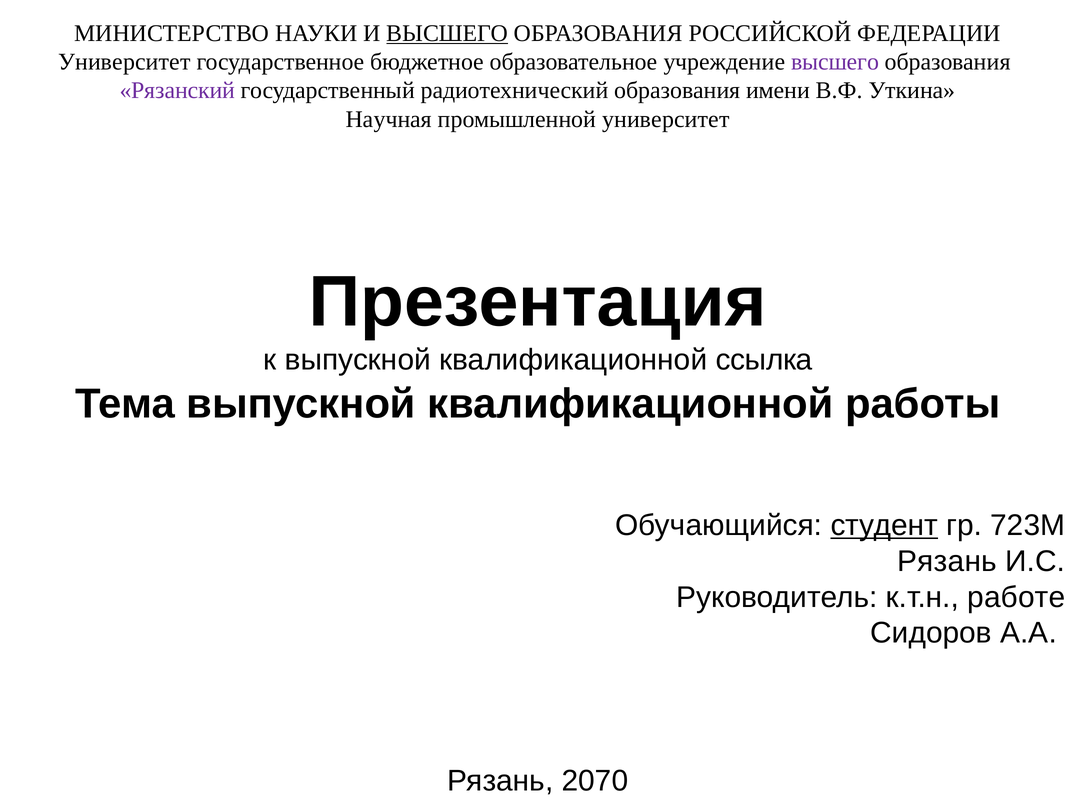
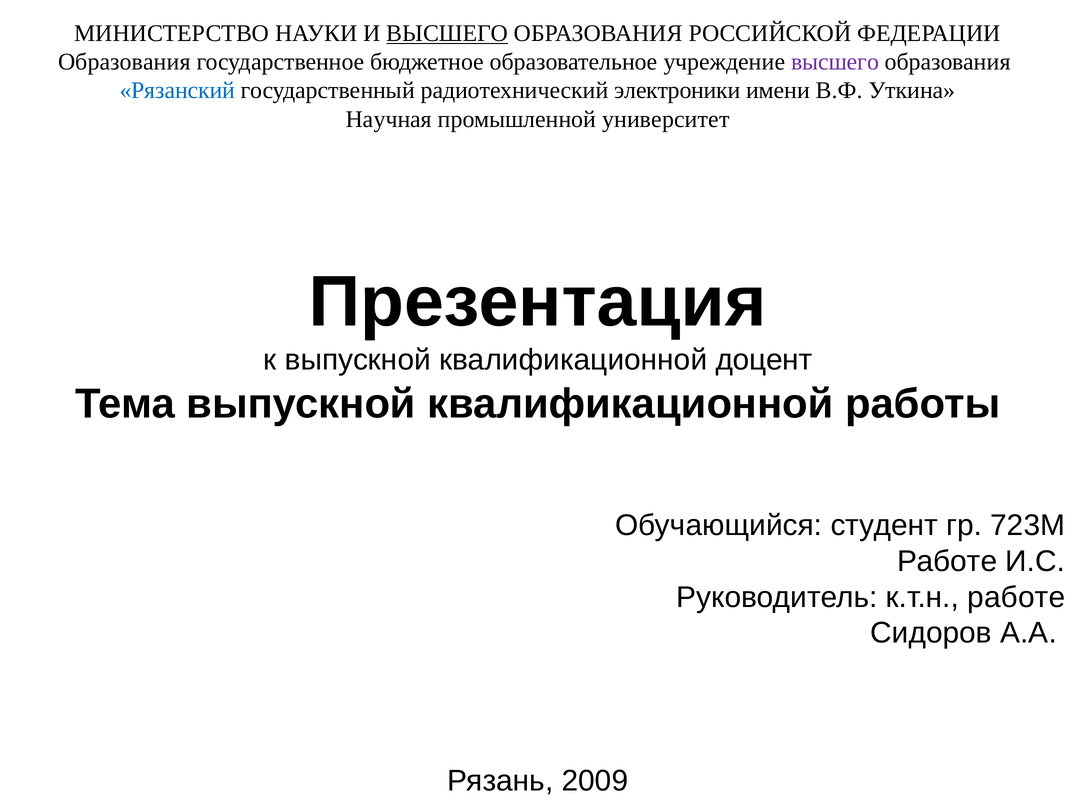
Университет at (124, 62): Университет -> Образования
Рязанский colour: purple -> blue
радиотехнический образования: образования -> электроники
ссылка: ссылка -> доцент
студент underline: present -> none
Рязань at (947, 561): Рязань -> Работе
2070: 2070 -> 2009
